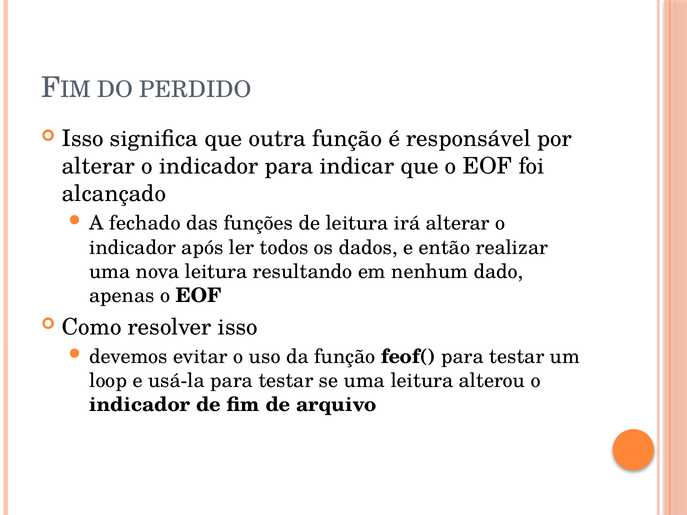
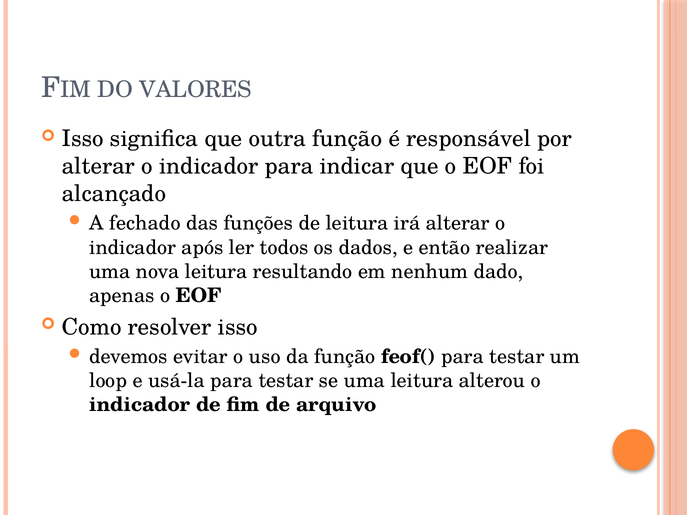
PERDIDO: PERDIDO -> VALORES
